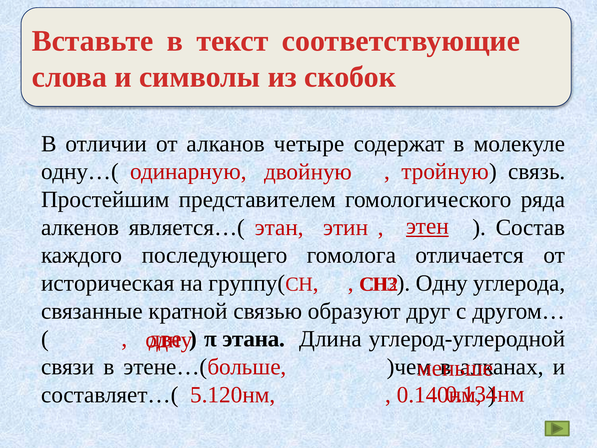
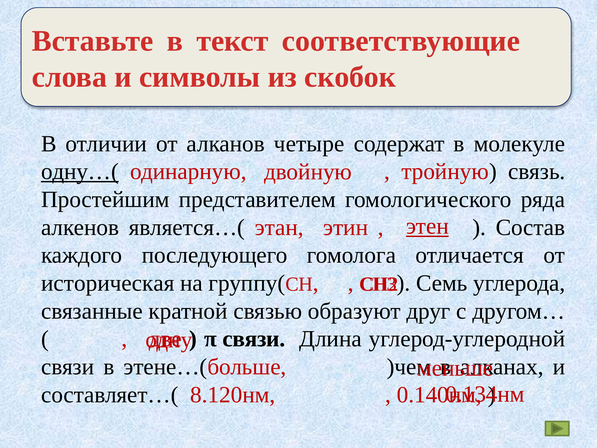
одну…( underline: none -> present
Одну at (442, 283): Одну -> Семь
π этана: этана -> связи
5.120нм: 5.120нм -> 8.120нм
